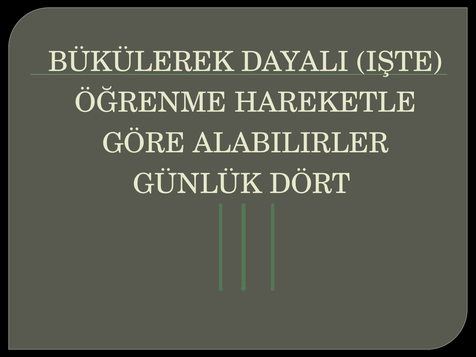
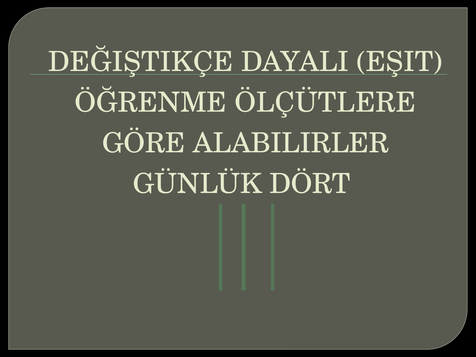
BÜKÜLEREK: BÜKÜLEREK -> DEĞIŞTIKÇE
IŞTE: IŞTE -> EŞIT
HAREKETLE: HAREKETLE -> ÖLÇÜTLERE
